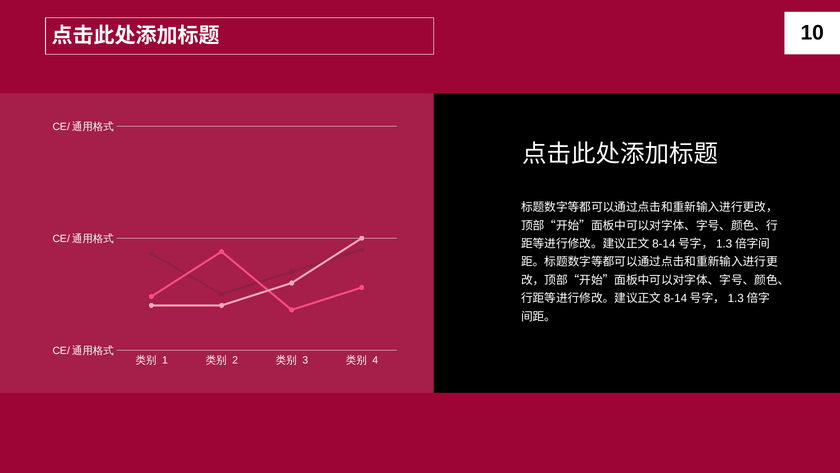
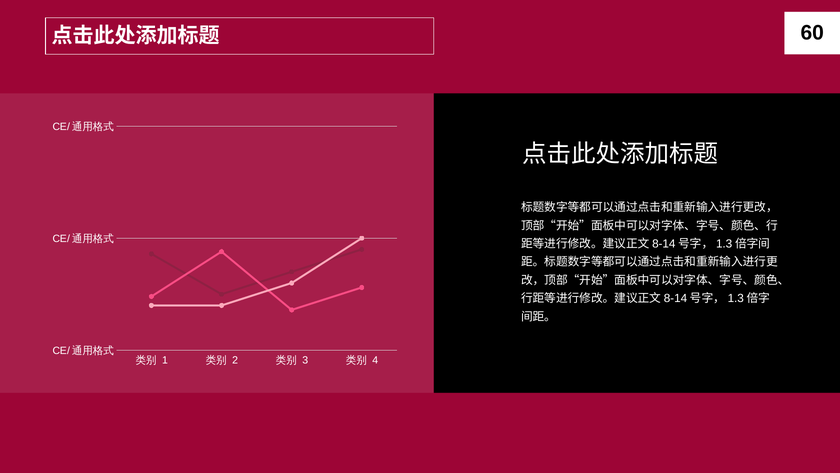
10: 10 -> 60
